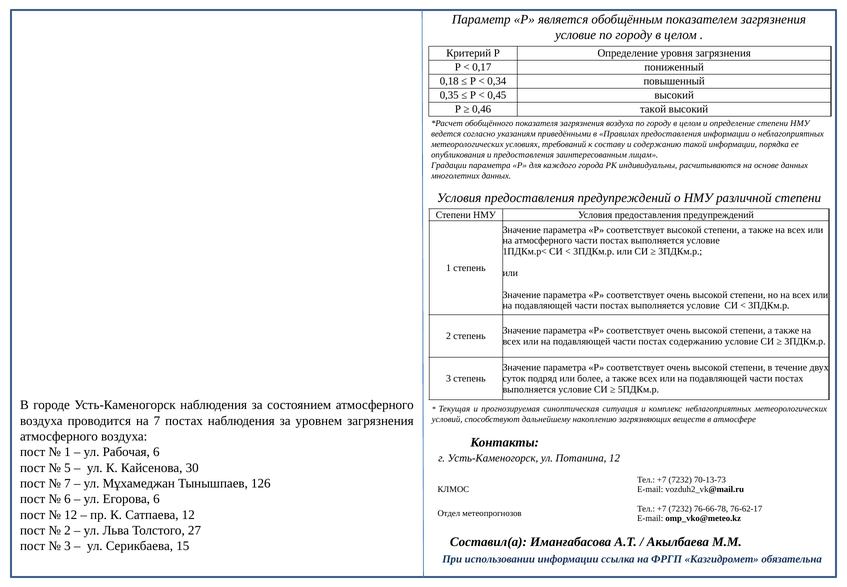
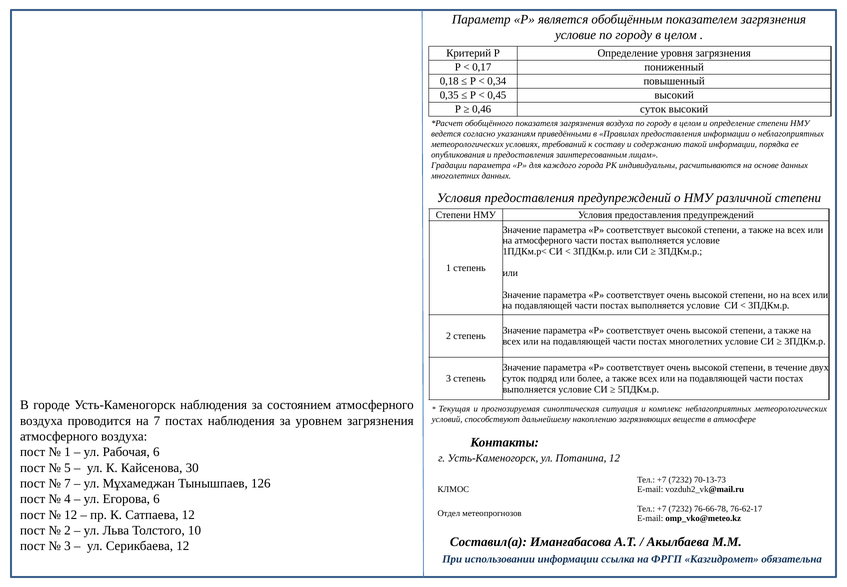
0,46 такой: такой -> суток
постах содержанию: содержанию -> многолетних
6 at (67, 499): 6 -> 4
27: 27 -> 10
Серикбаева 15: 15 -> 12
